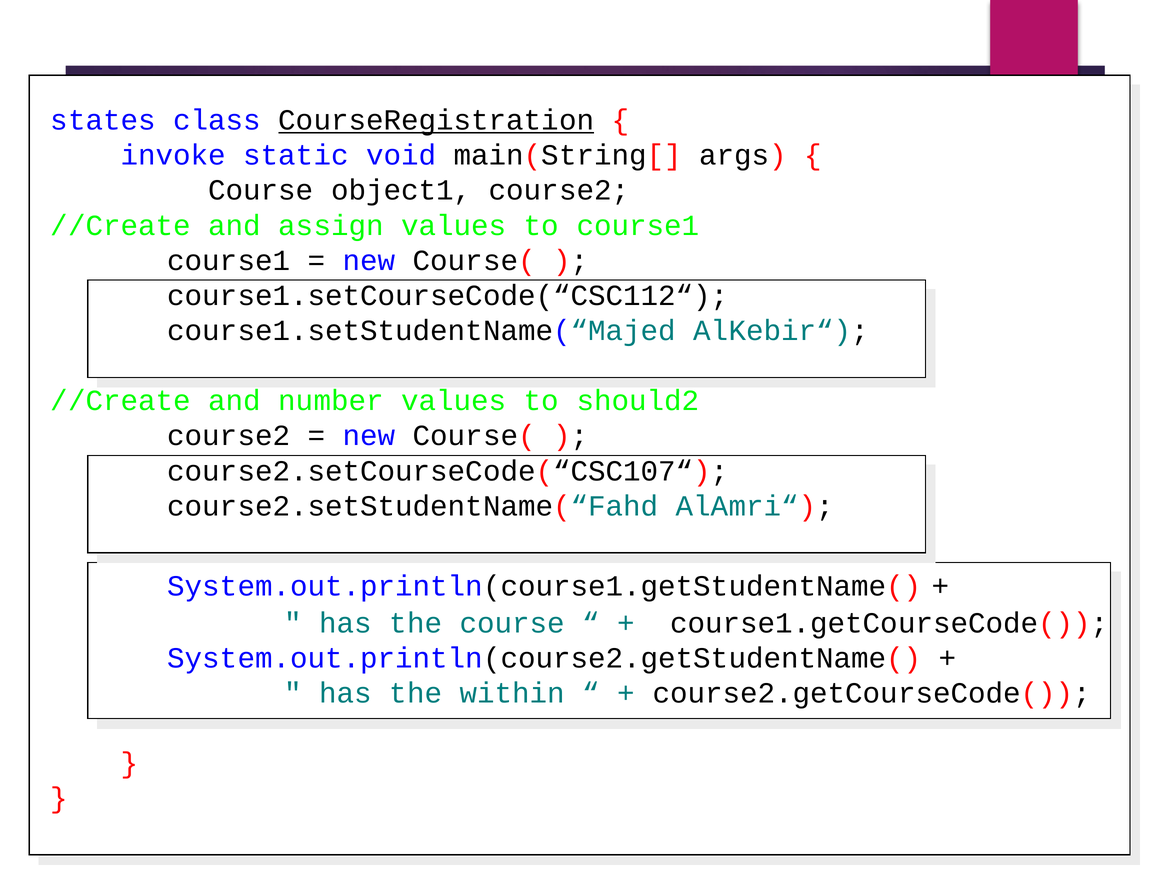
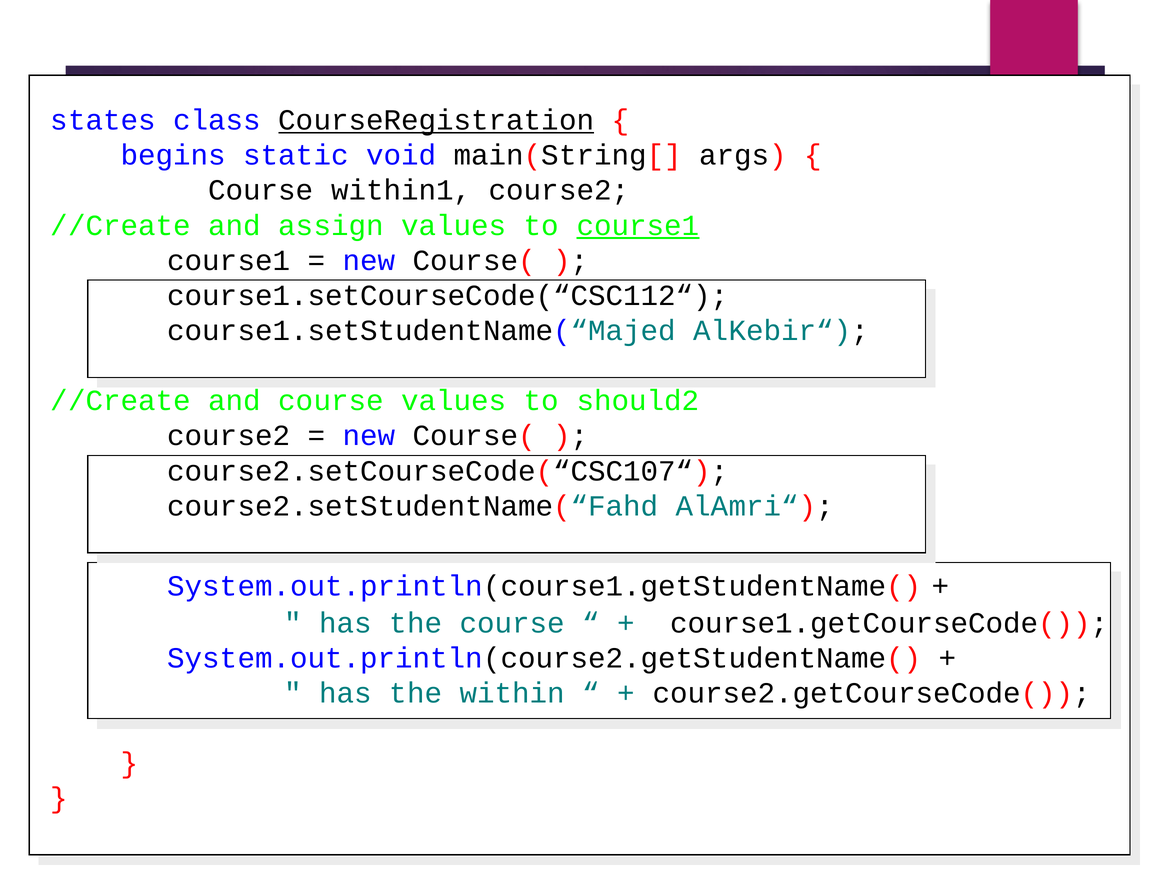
invoke: invoke -> begins
object1: object1 -> within1
course1 at (638, 225) underline: none -> present
and number: number -> course
